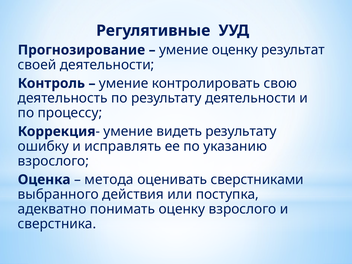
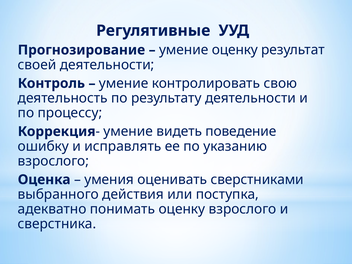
видеть результату: результату -> поведение
метода: метода -> умения
